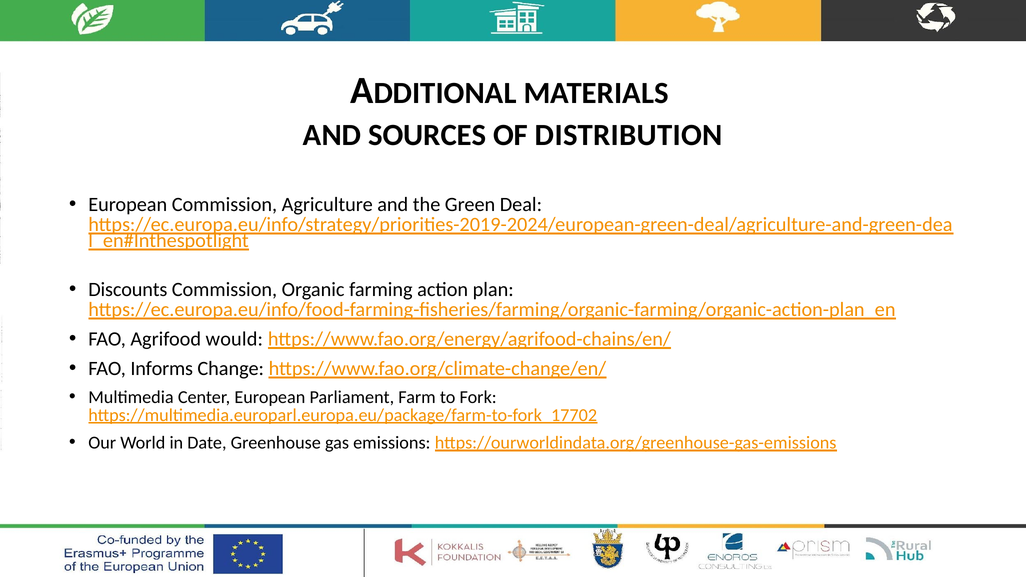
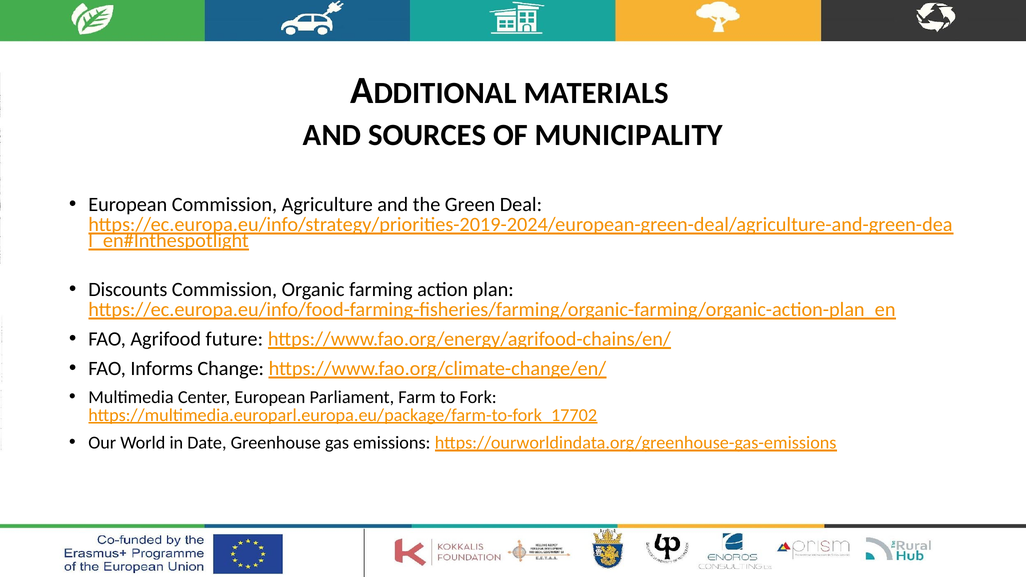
DISTRIBUTION: DISTRIBUTION -> MUNICIPALITY
would: would -> future
